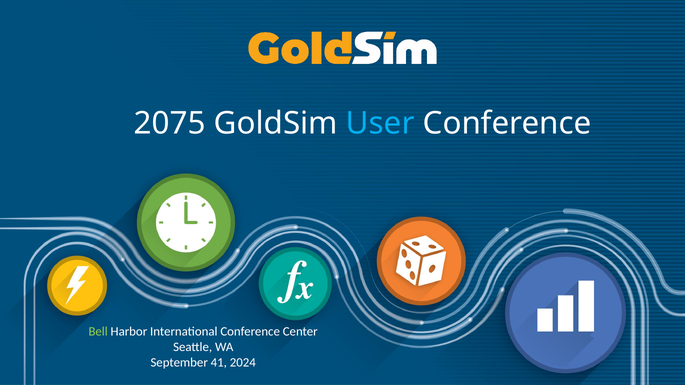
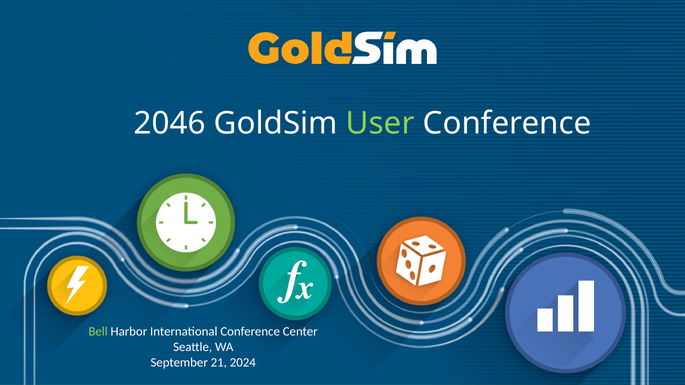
2075: 2075 -> 2046
User colour: light blue -> light green
41: 41 -> 21
